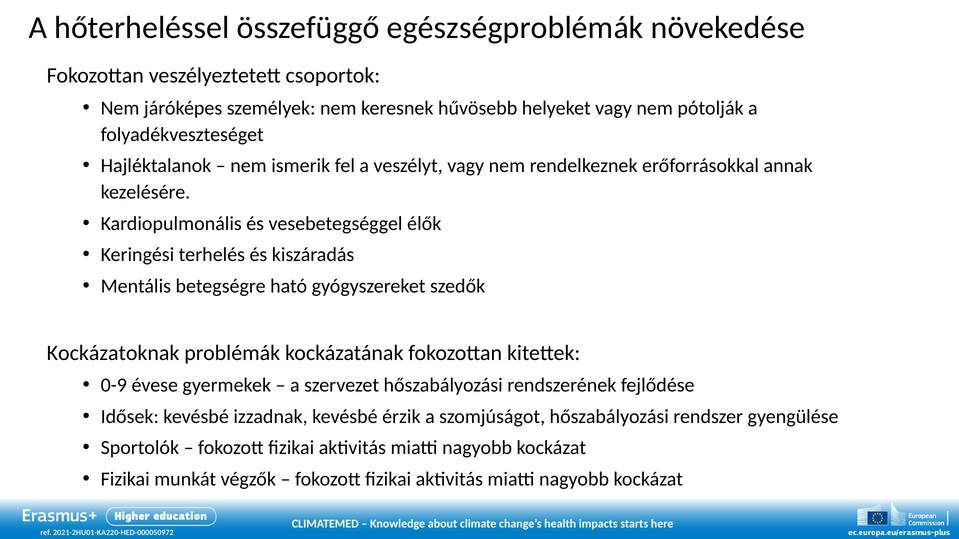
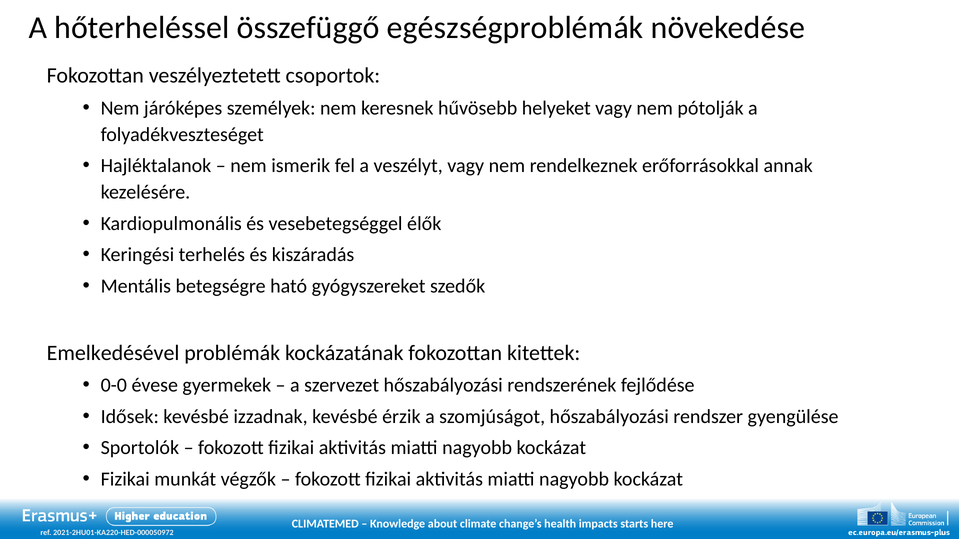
Kockázatoknak: Kockázatoknak -> Emelkedésével
0-9: 0-9 -> 0-0
